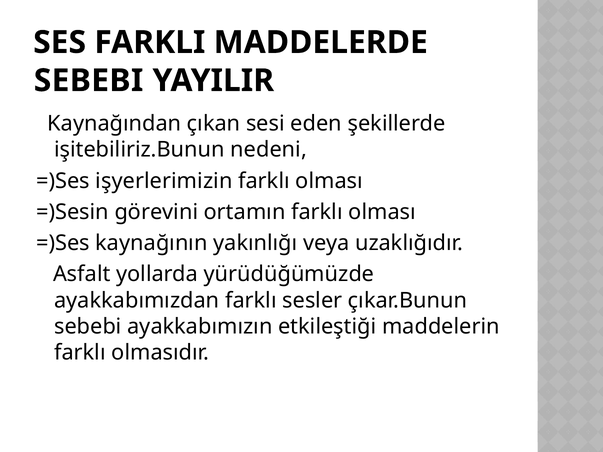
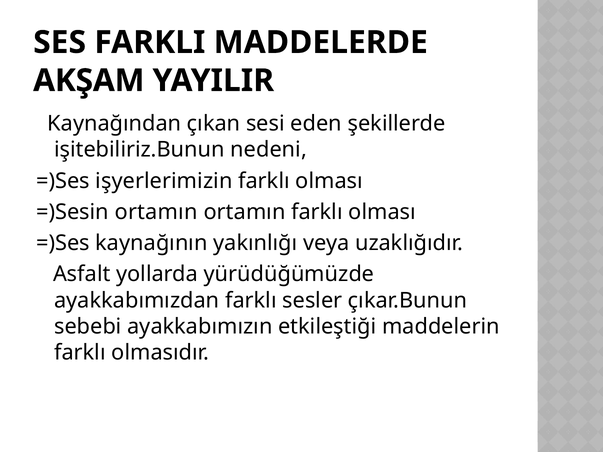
SEBEBI at (89, 81): SEBEBI -> AKŞAM
=)Sesin görevini: görevini -> ortamın
